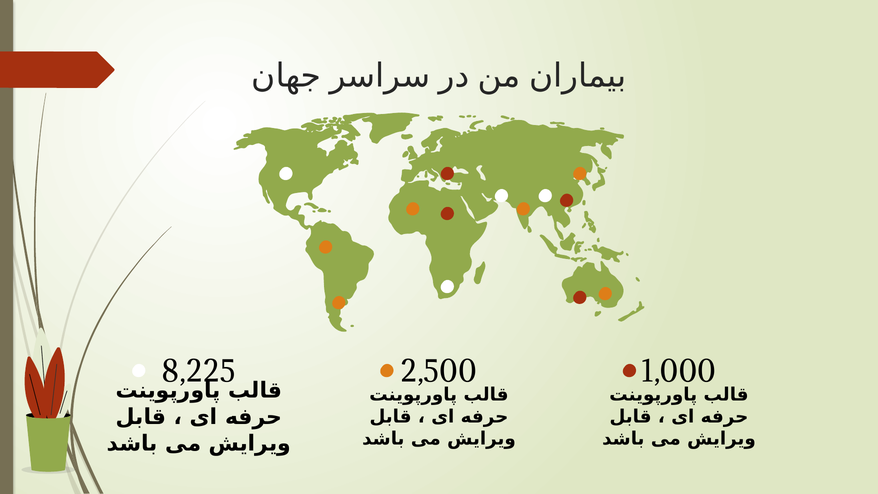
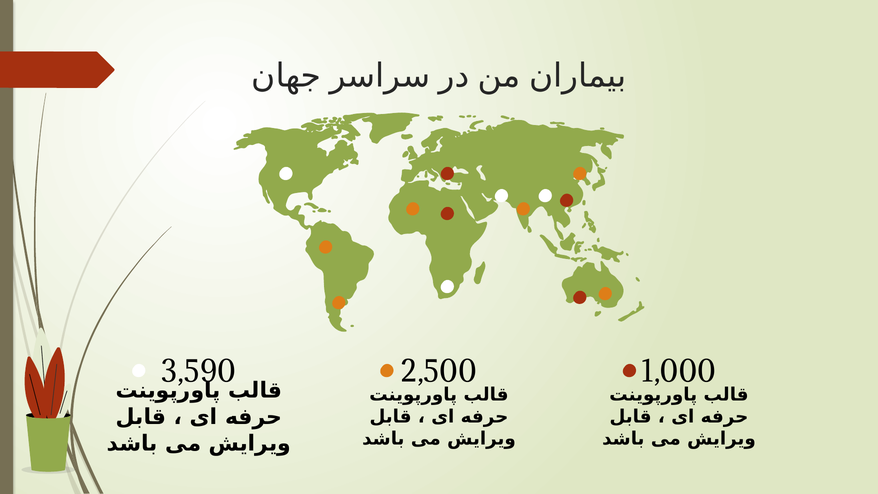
8,225: 8,225 -> 3,590
